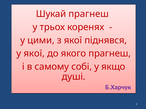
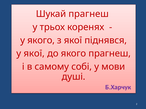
у цими: цими -> якого
якщо: якщо -> мови
